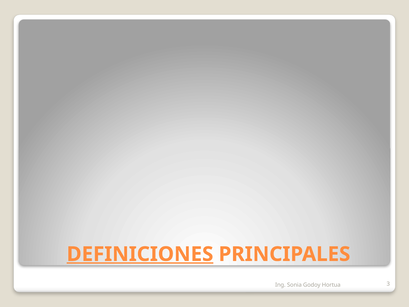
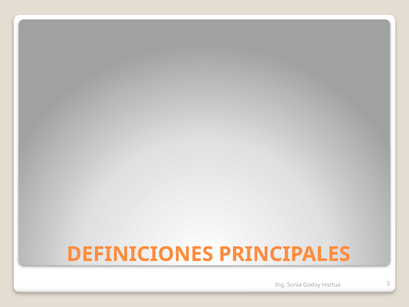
DEFINICIONES underline: present -> none
